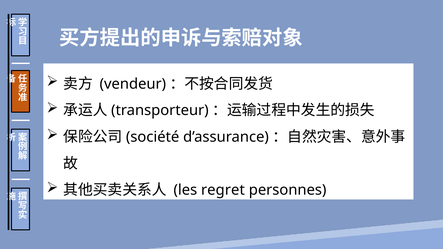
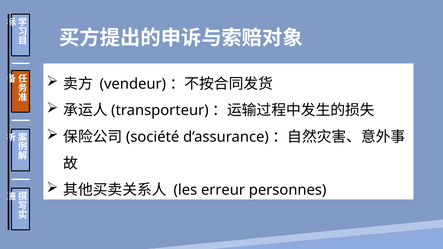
regret: regret -> erreur
